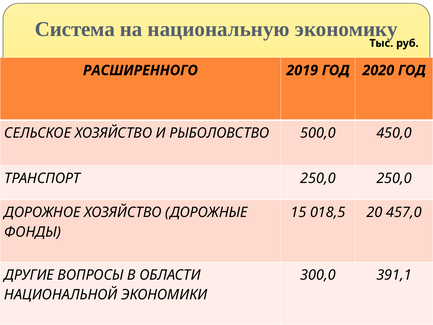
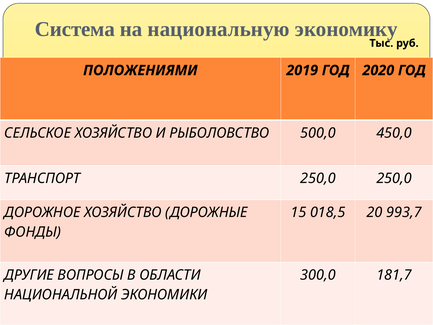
РАСШИРЕННОГО: РАСШИРЕННОГО -> ПОЛОЖЕНИЯМИ
457,0: 457,0 -> 993,7
391,1: 391,1 -> 181,7
